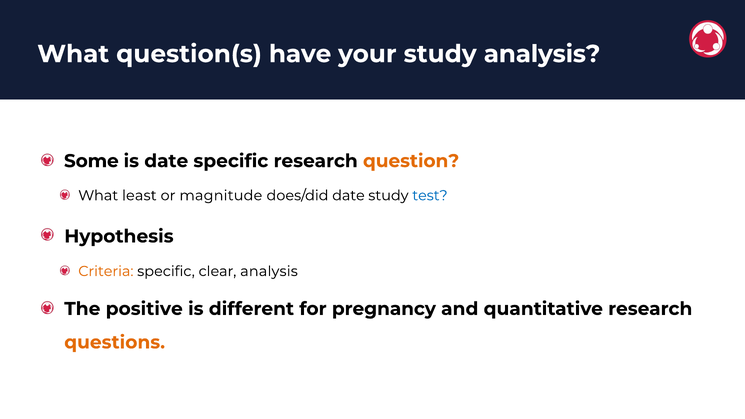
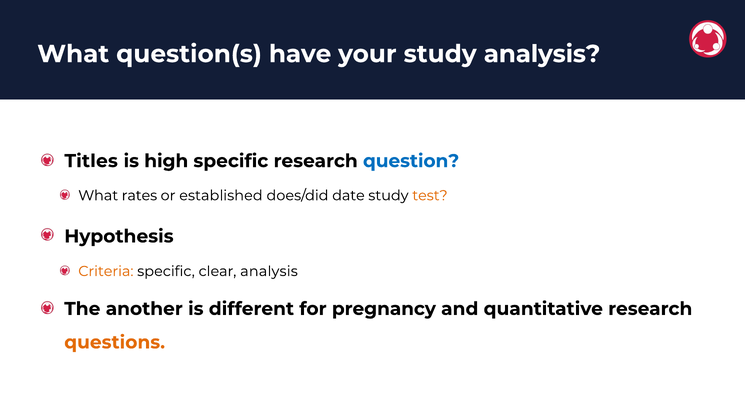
Some: Some -> Titles
is date: date -> high
question colour: orange -> blue
least: least -> rates
magnitude: magnitude -> established
test colour: blue -> orange
positive: positive -> another
